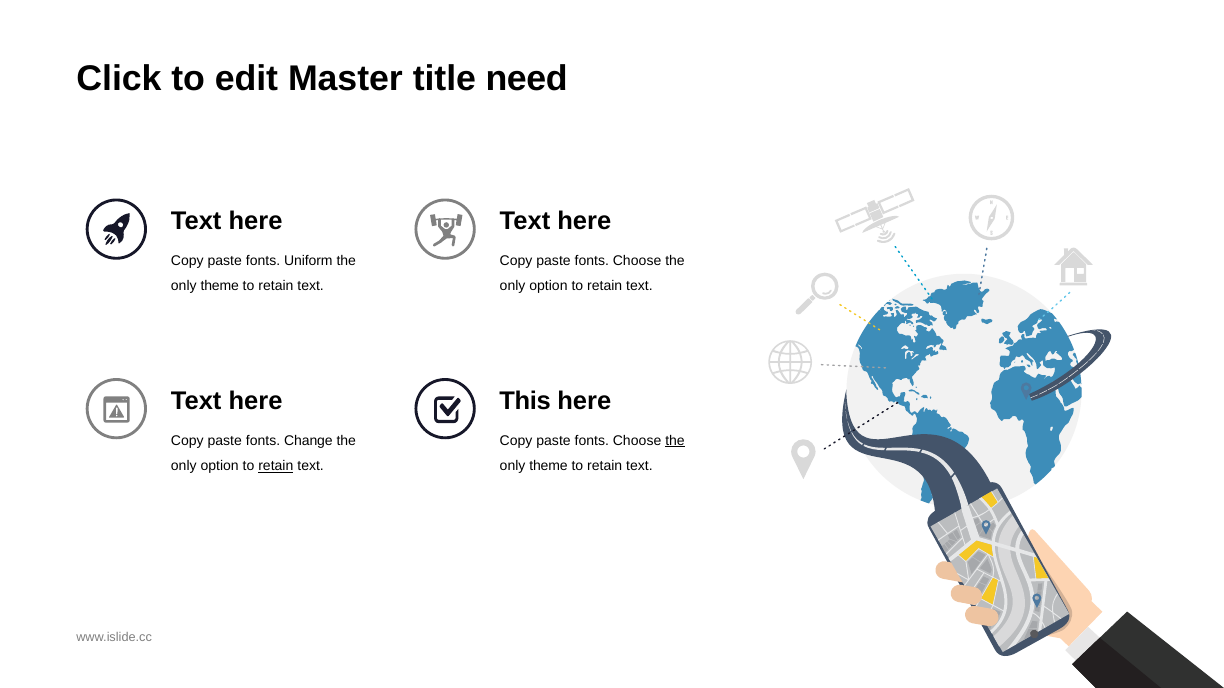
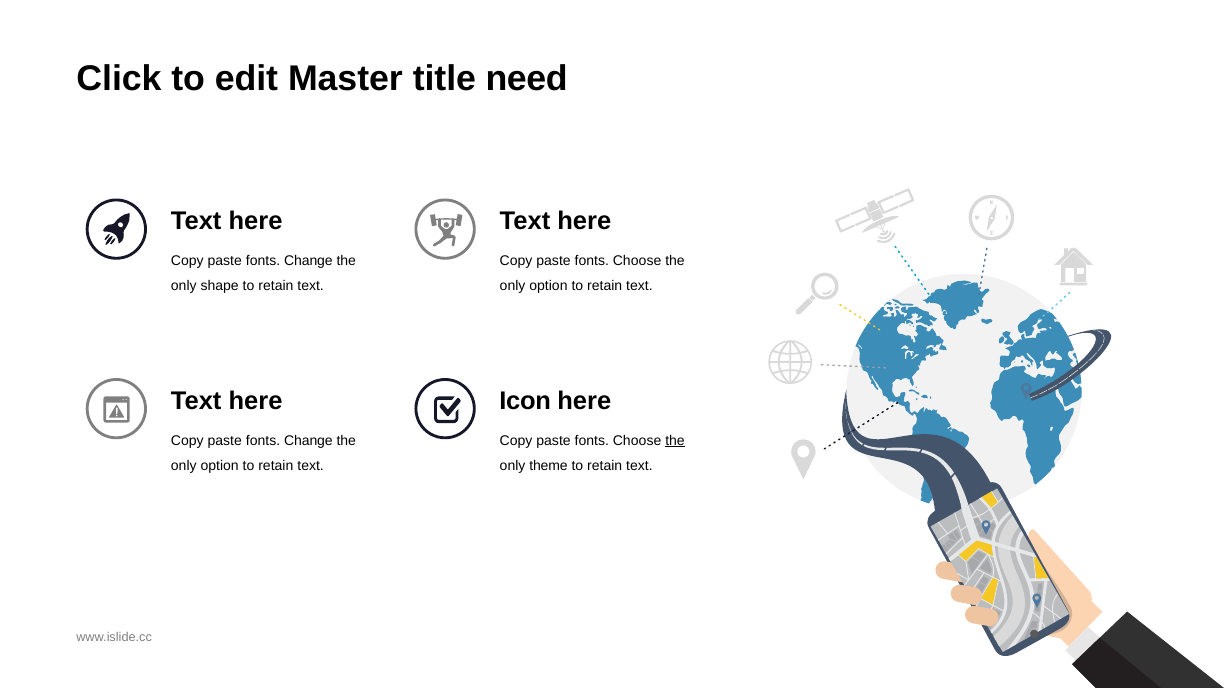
Uniform at (308, 261): Uniform -> Change
theme at (220, 287): theme -> shape
This: This -> Icon
retain at (276, 466) underline: present -> none
